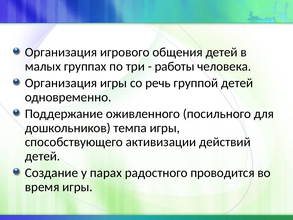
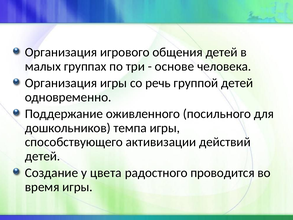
работы: работы -> основе
парах: парах -> цвета
